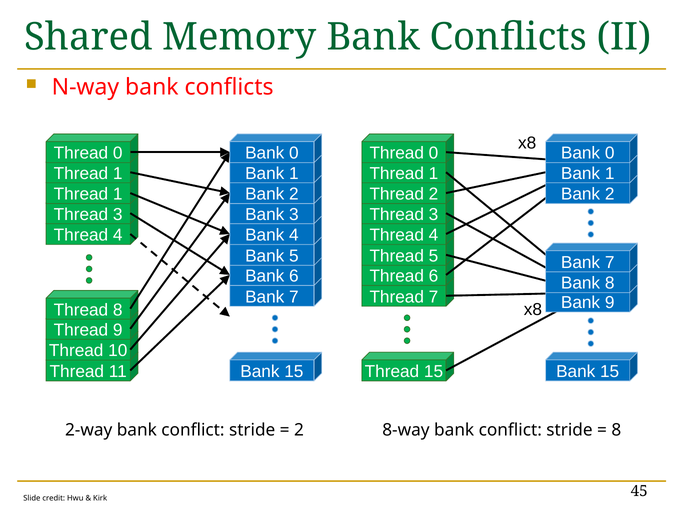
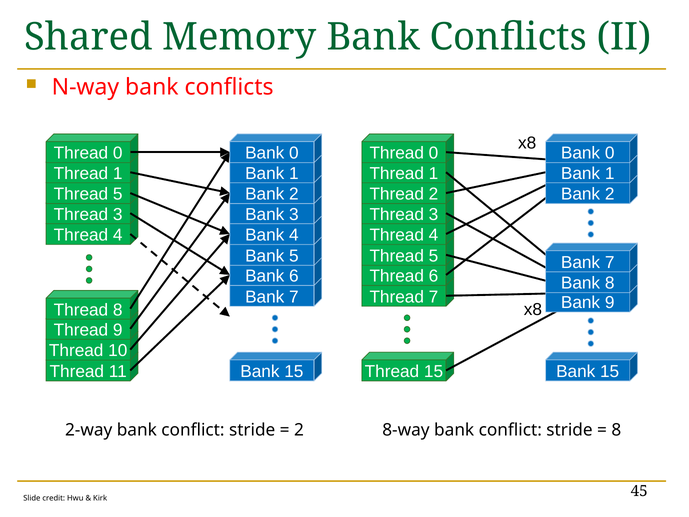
1 at (118, 194): 1 -> 5
